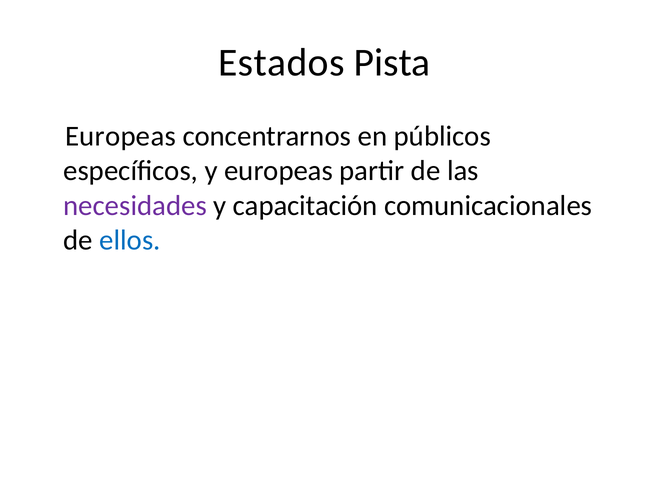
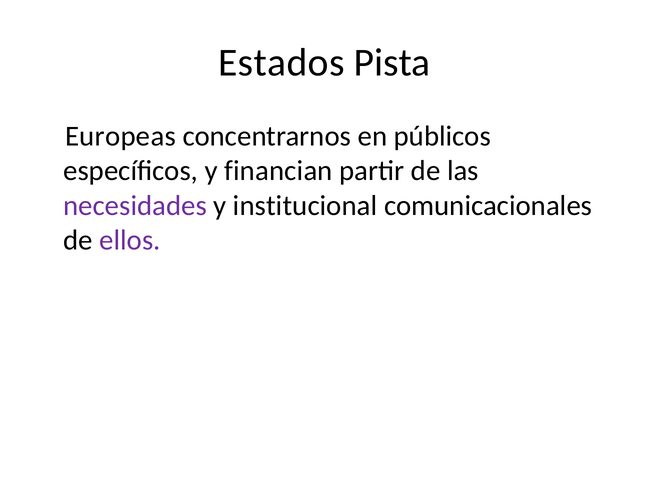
y europeas: europeas -> financian
capacitación: capacitación -> institucional
ellos colour: blue -> purple
